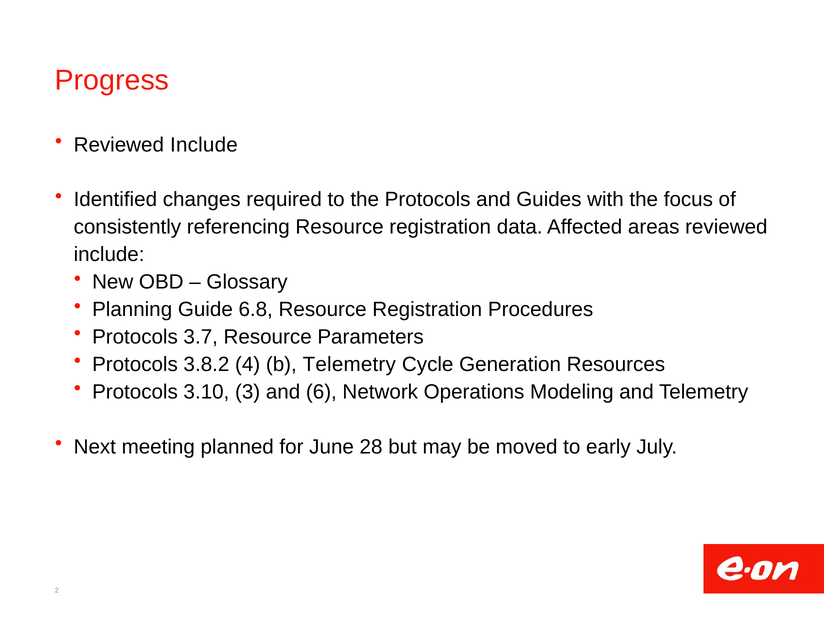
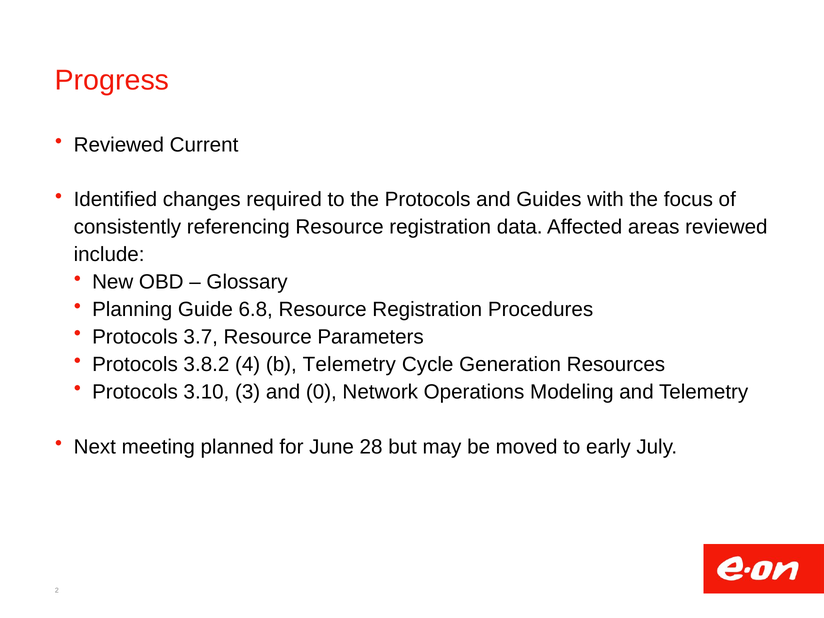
Include at (204, 145): Include -> Current
6: 6 -> 0
